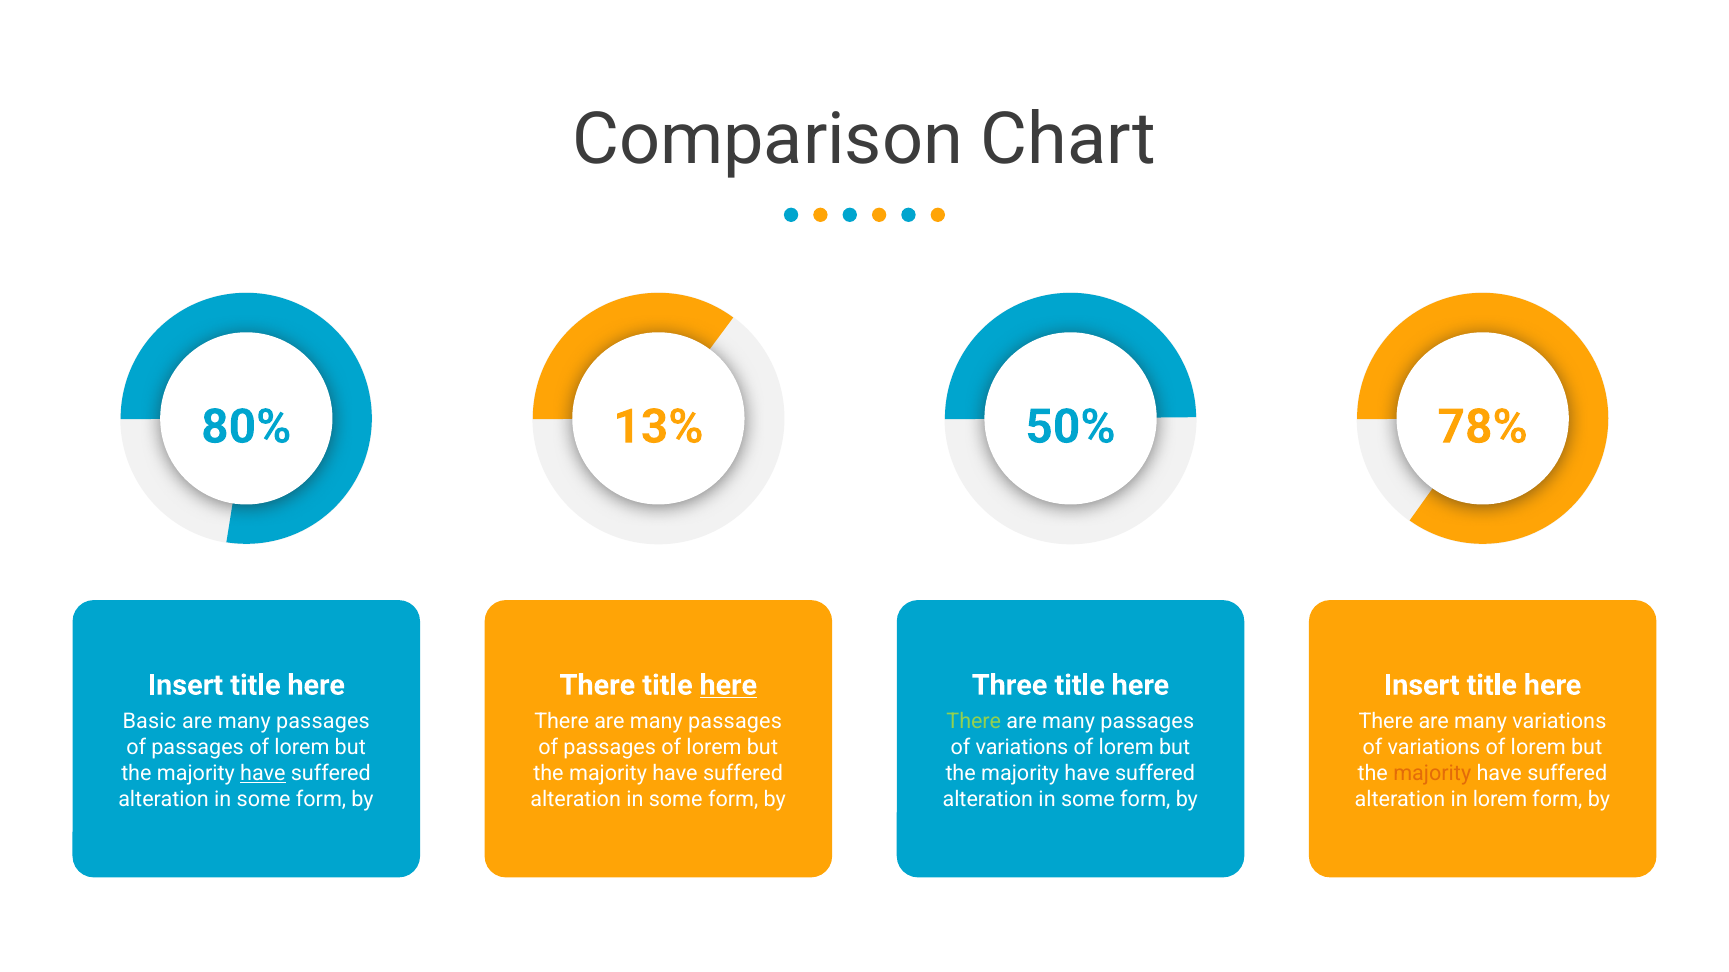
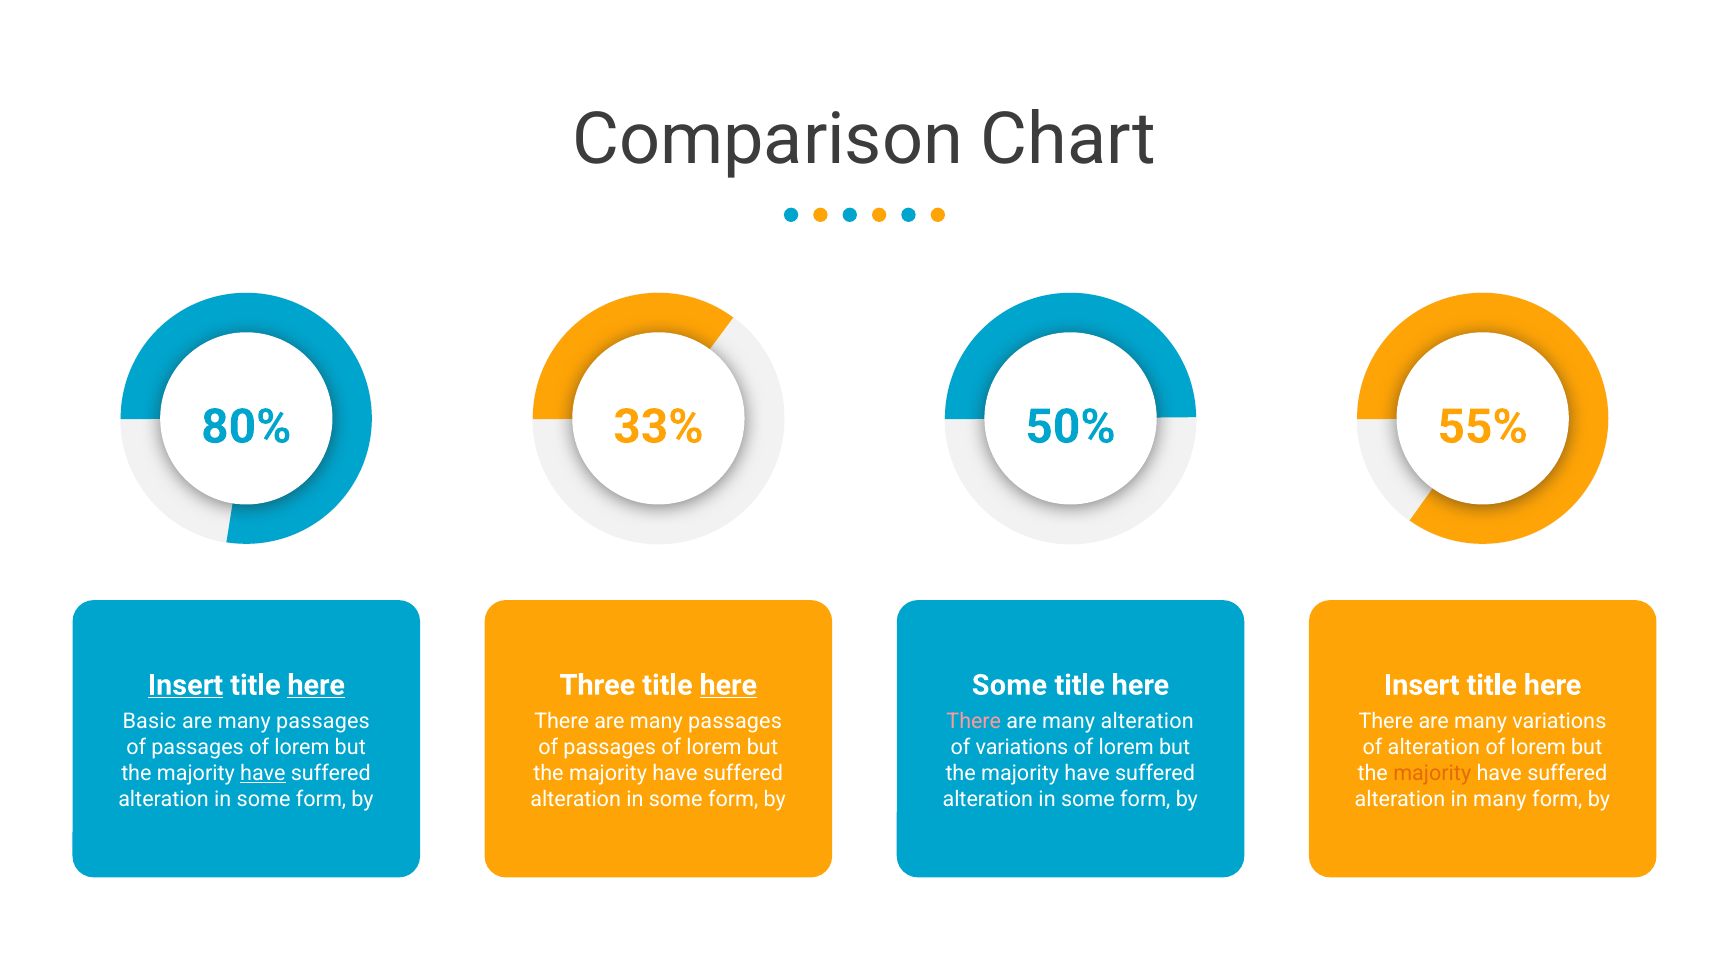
13%: 13% -> 33%
78%: 78% -> 55%
Insert at (185, 686) underline: none -> present
here at (316, 686) underline: none -> present
There at (597, 686): There -> Three
Three at (1010, 686): Three -> Some
There at (974, 722) colour: light green -> pink
passages at (1147, 722): passages -> alteration
variations at (1434, 748): variations -> alteration
in lorem: lorem -> many
